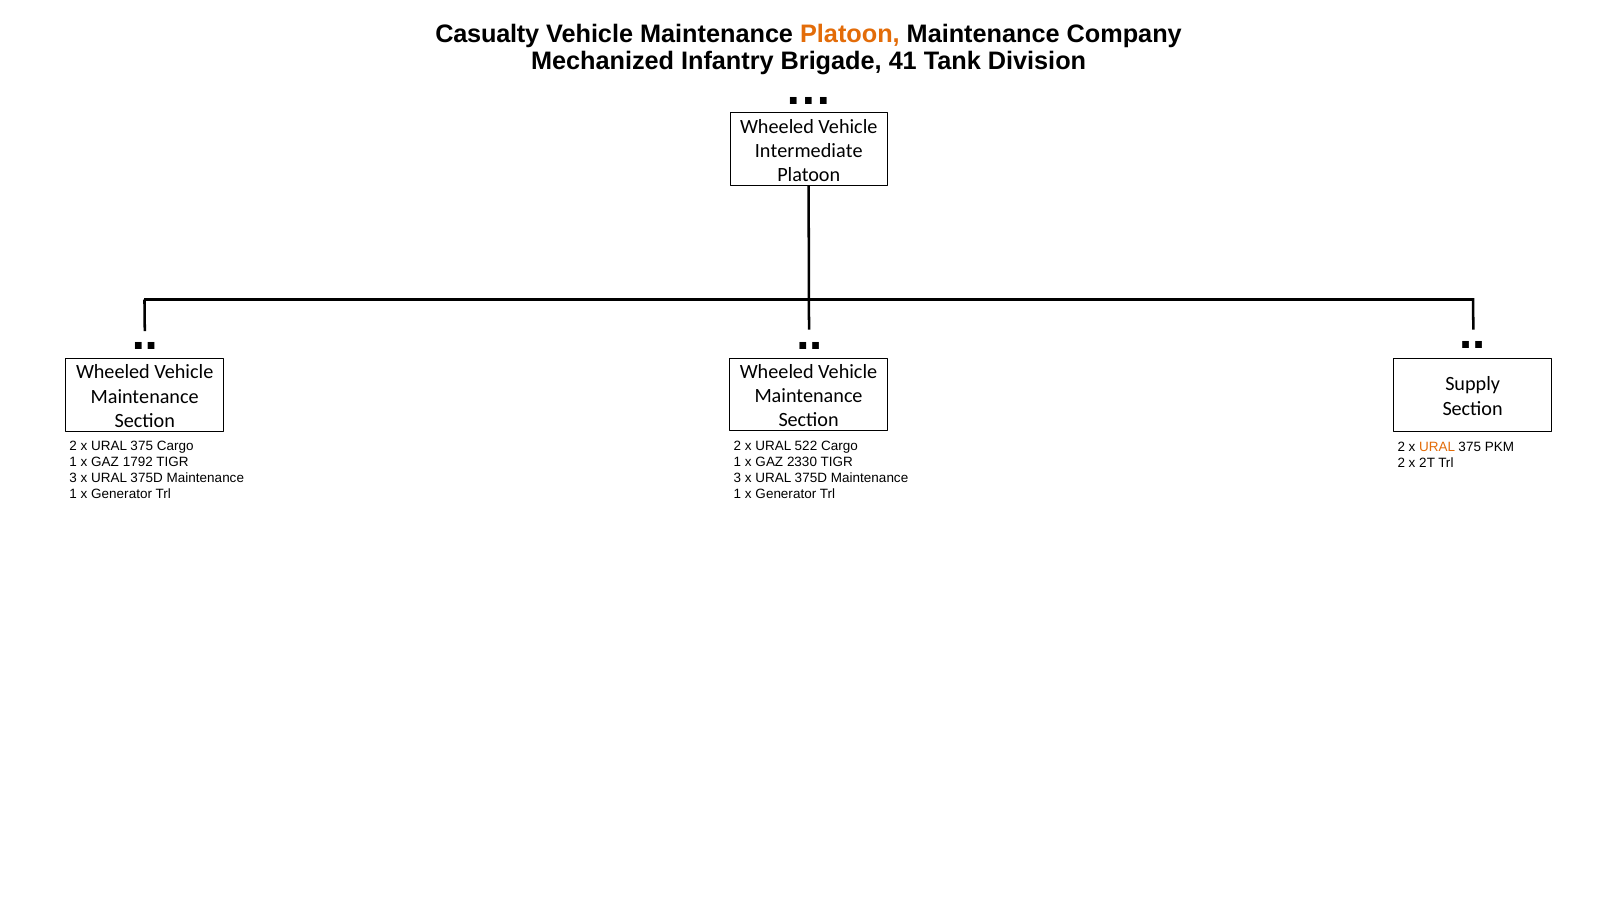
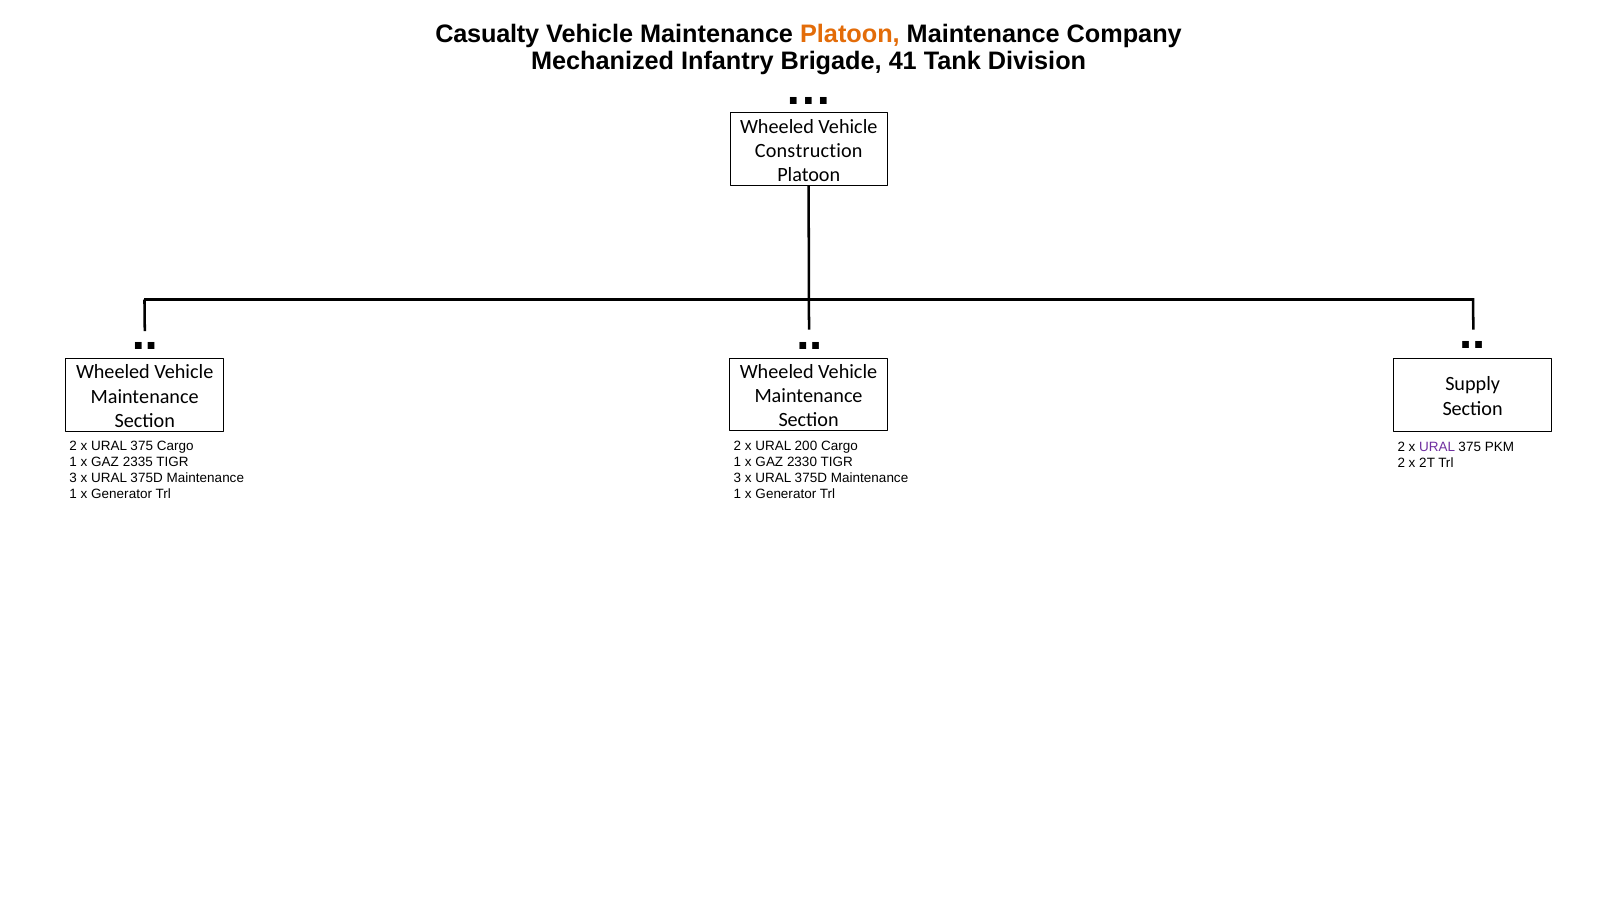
Intermediate: Intermediate -> Construction
522: 522 -> 200
URAL at (1437, 447) colour: orange -> purple
1792: 1792 -> 2335
